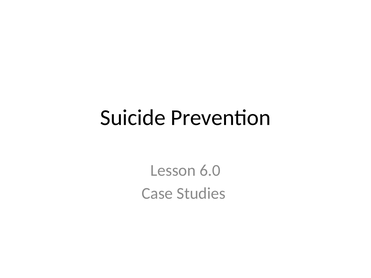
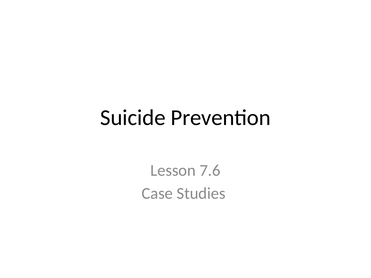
6.0: 6.0 -> 7.6
